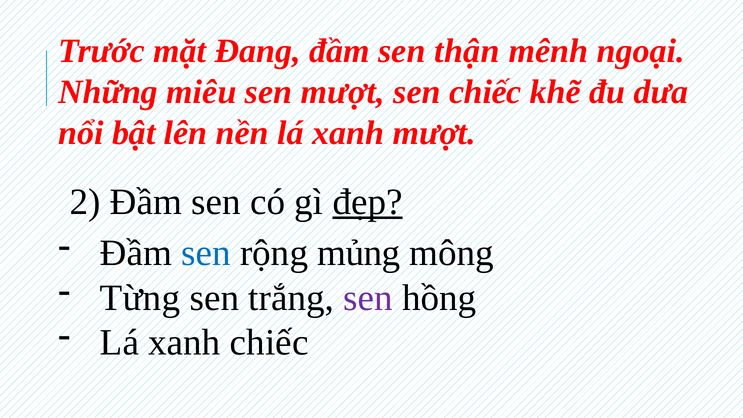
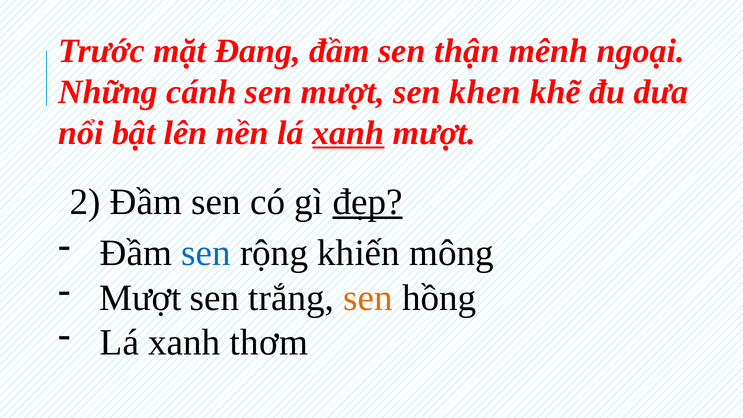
miêu: miêu -> cánh
sen chiếc: chiếc -> khen
xanh at (348, 133) underline: none -> present
mủng: mủng -> khiến
Từng at (140, 298): Từng -> Mượt
sen at (368, 298) colour: purple -> orange
xanh chiếc: chiếc -> thơm
